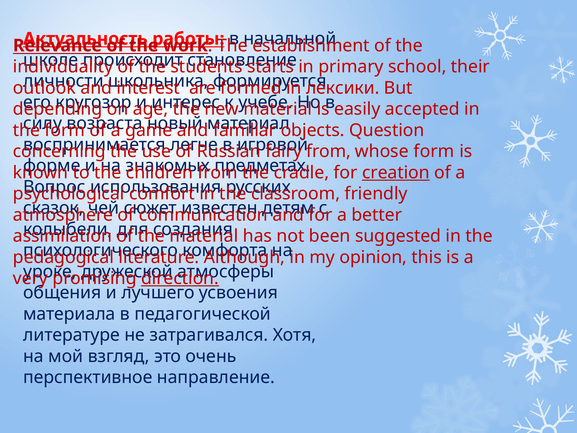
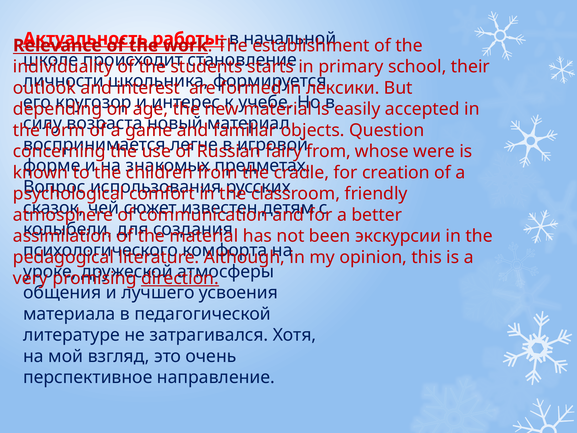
whose form: form -> were
creation underline: present -> none
suggested: suggested -> экскурсии
